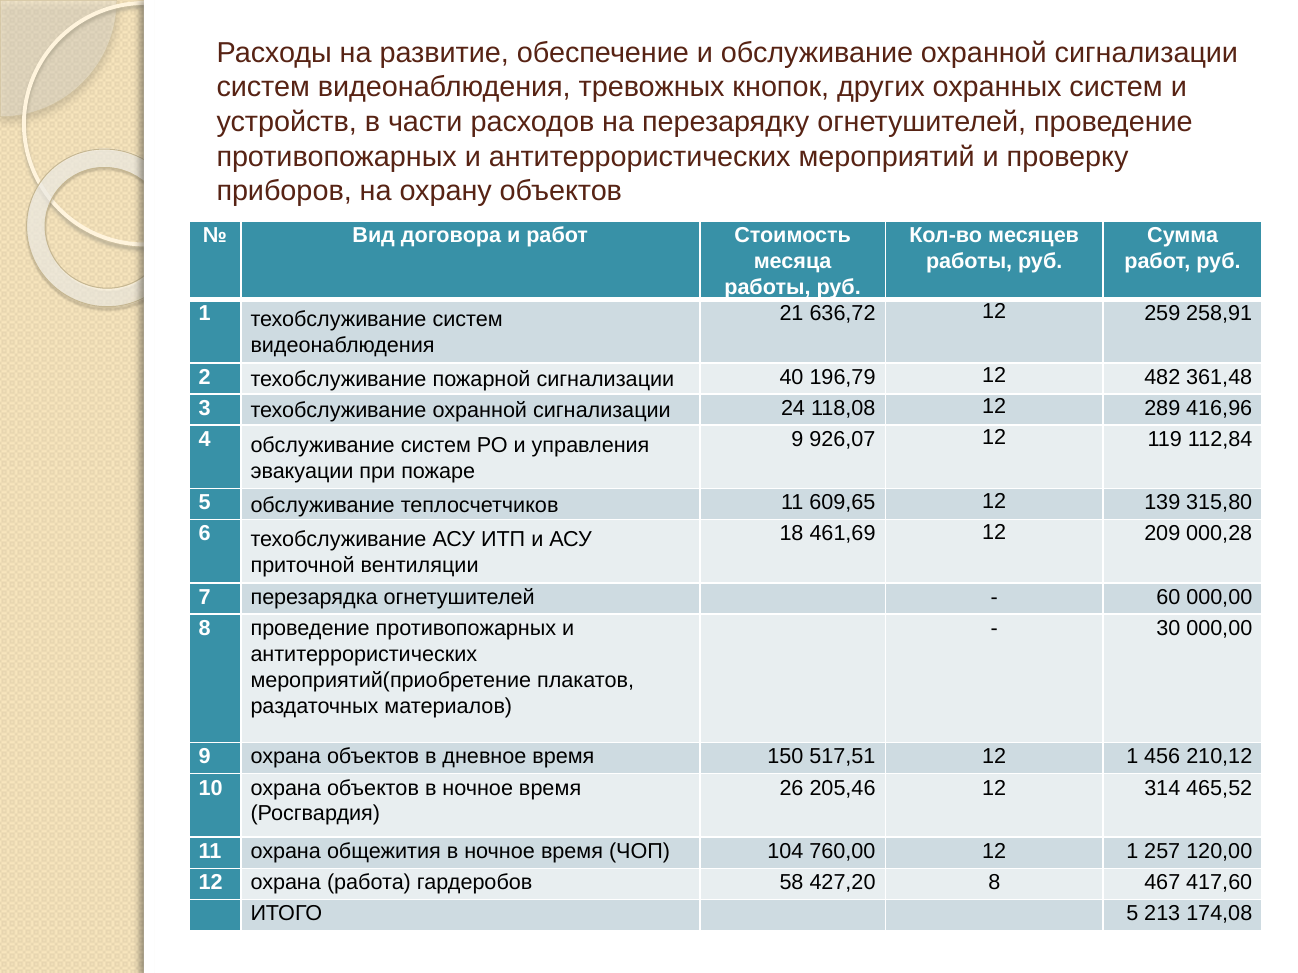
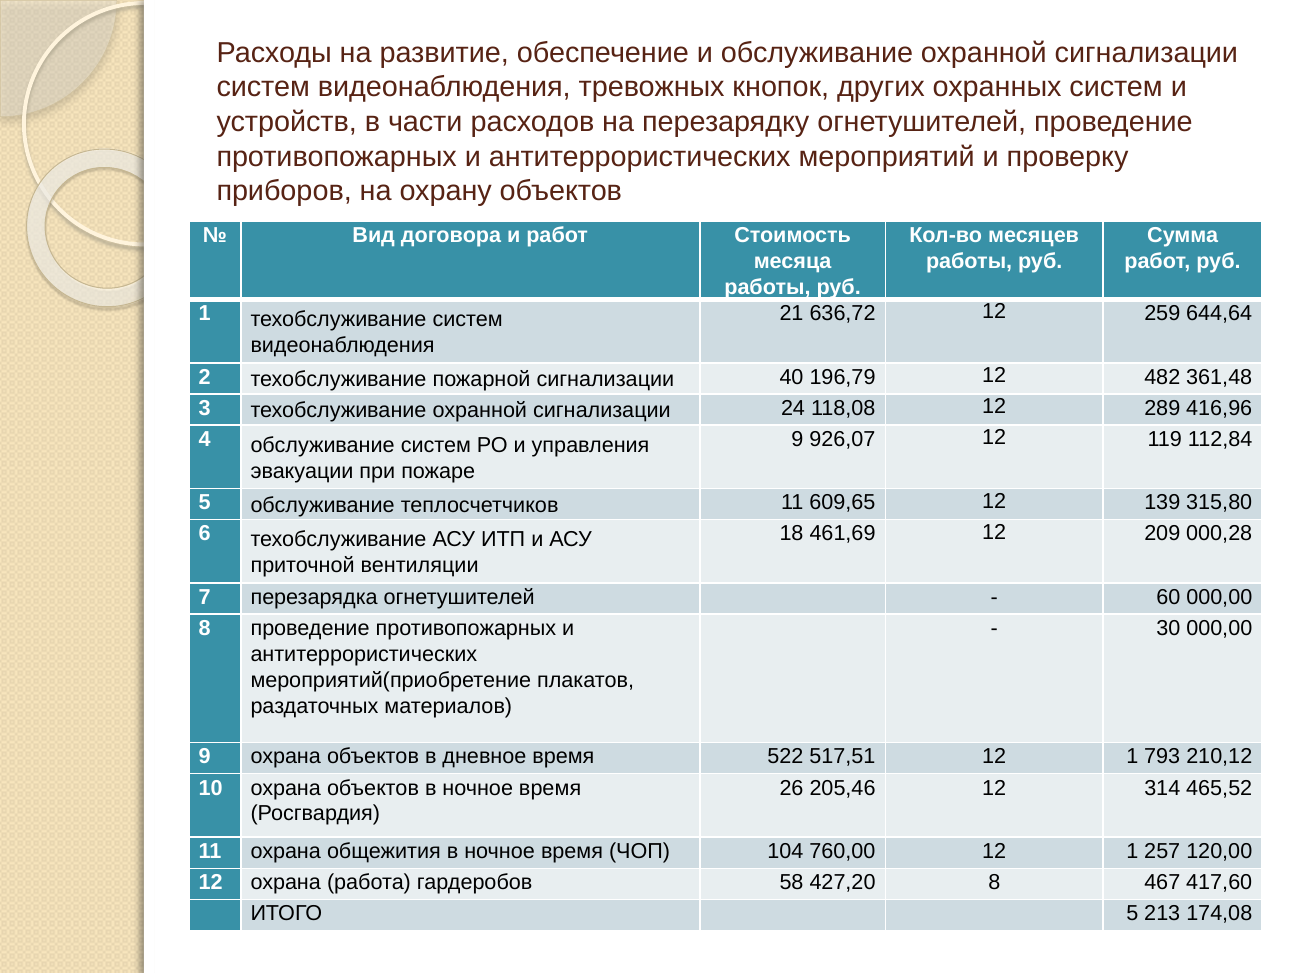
258,91: 258,91 -> 644,64
150: 150 -> 522
456: 456 -> 793
